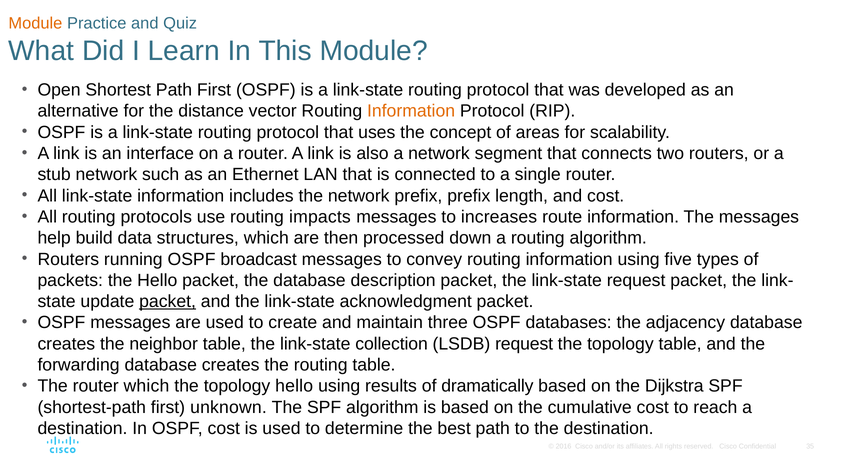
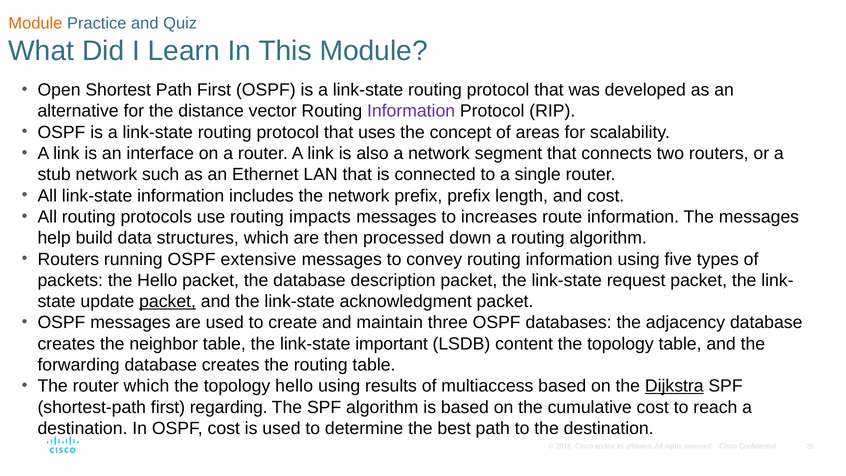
Information at (411, 111) colour: orange -> purple
broadcast: broadcast -> extensive
collection: collection -> important
LSDB request: request -> content
dramatically: dramatically -> multiaccess
Dijkstra underline: none -> present
unknown: unknown -> regarding
